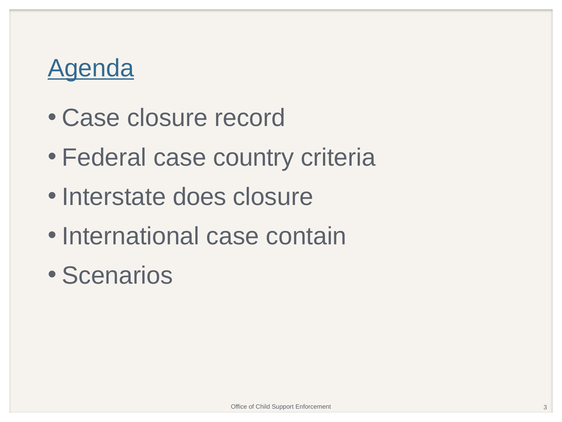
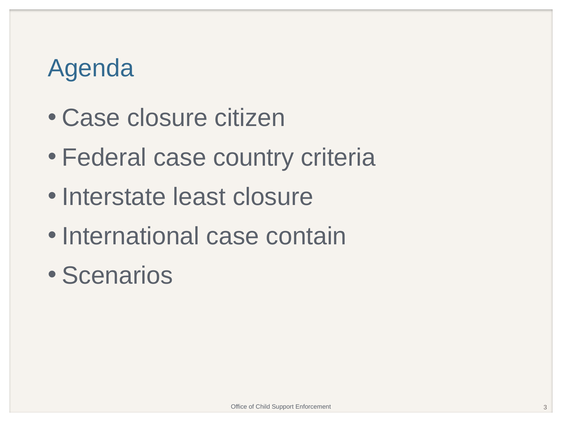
Agenda underline: present -> none
record: record -> citizen
does: does -> least
